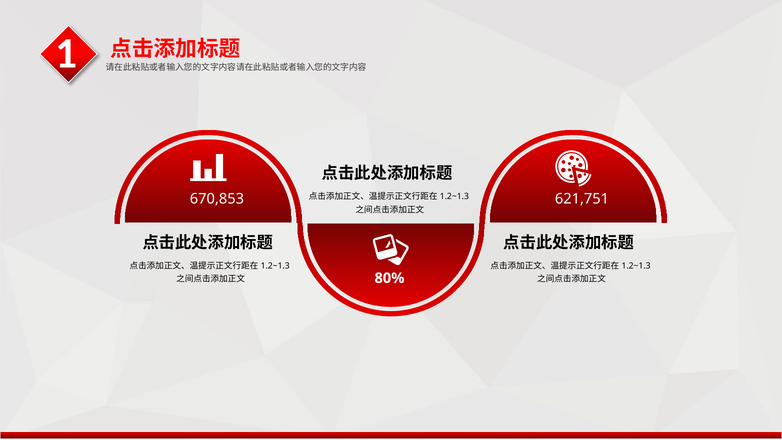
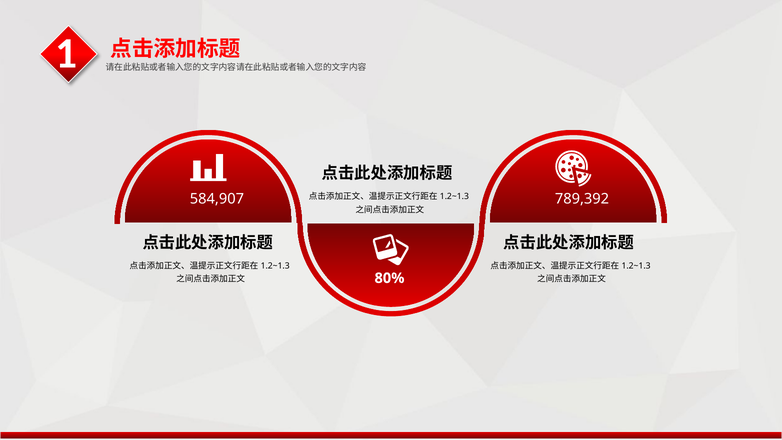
670,853: 670,853 -> 584,907
621,751: 621,751 -> 789,392
